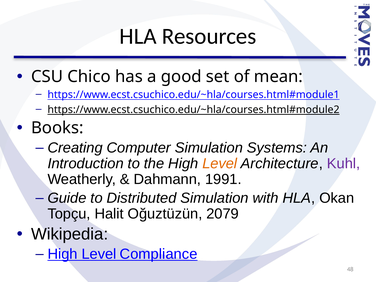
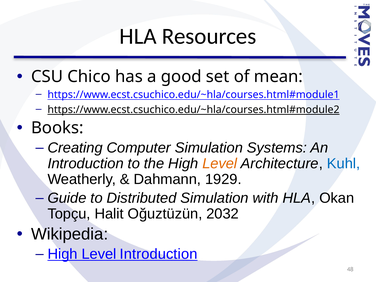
Kuhl colour: purple -> blue
1991: 1991 -> 1929
2079: 2079 -> 2032
Level Compliance: Compliance -> Introduction
